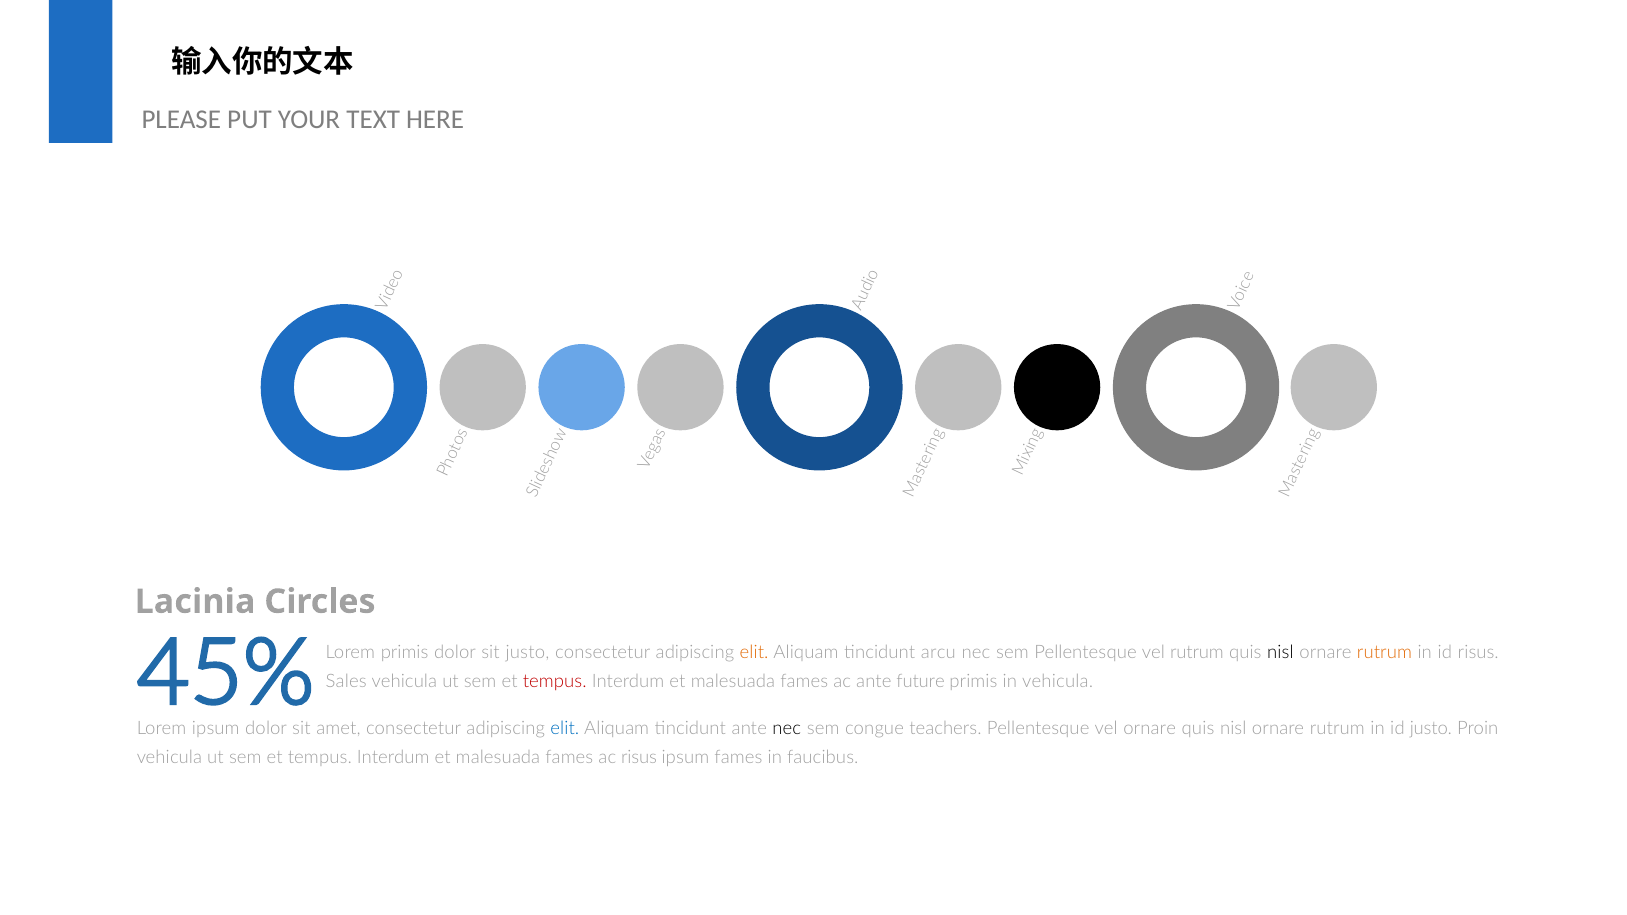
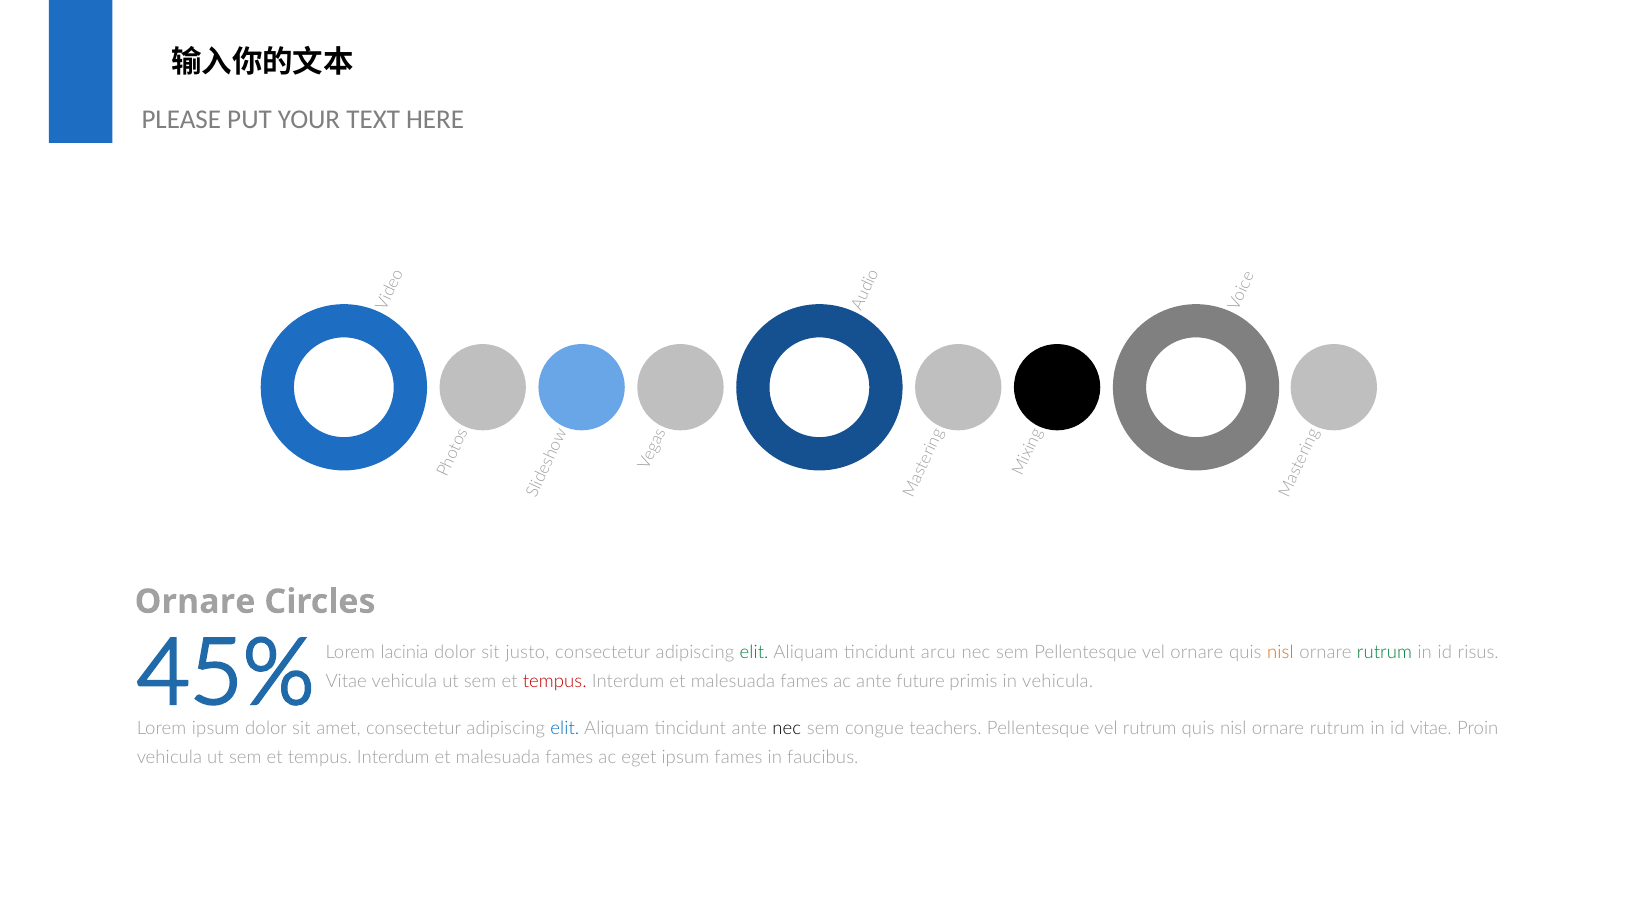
Lacinia at (195, 602): Lacinia -> Ornare
Lorem primis: primis -> lacinia
elit at (754, 653) colour: orange -> green
vel rutrum: rutrum -> ornare
nisl at (1280, 653) colour: black -> orange
rutrum at (1384, 653) colour: orange -> green
Sales at (346, 682): Sales -> Vitae
vel ornare: ornare -> rutrum
id justo: justo -> vitae
ac risus: risus -> eget
